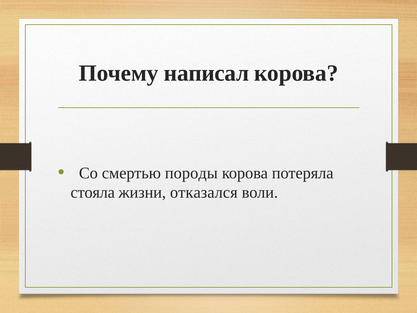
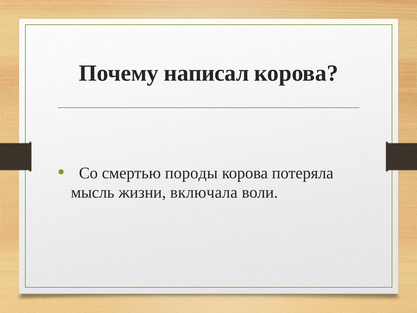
стояла: стояла -> мысль
отказался: отказался -> включала
